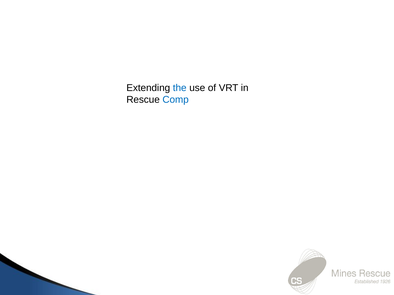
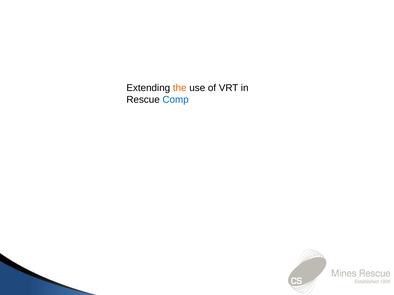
the colour: blue -> orange
